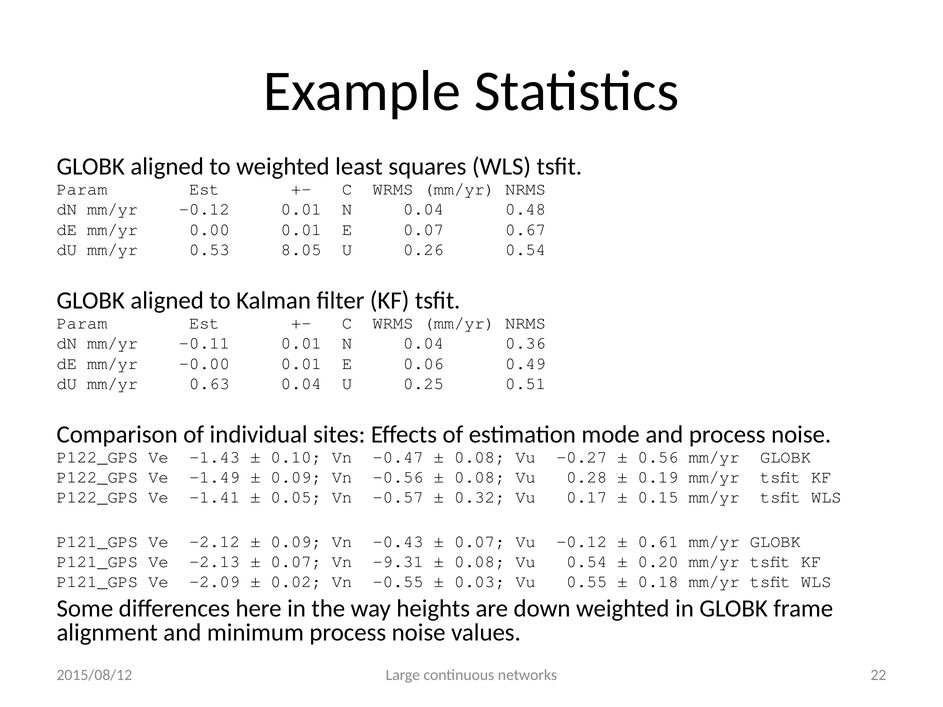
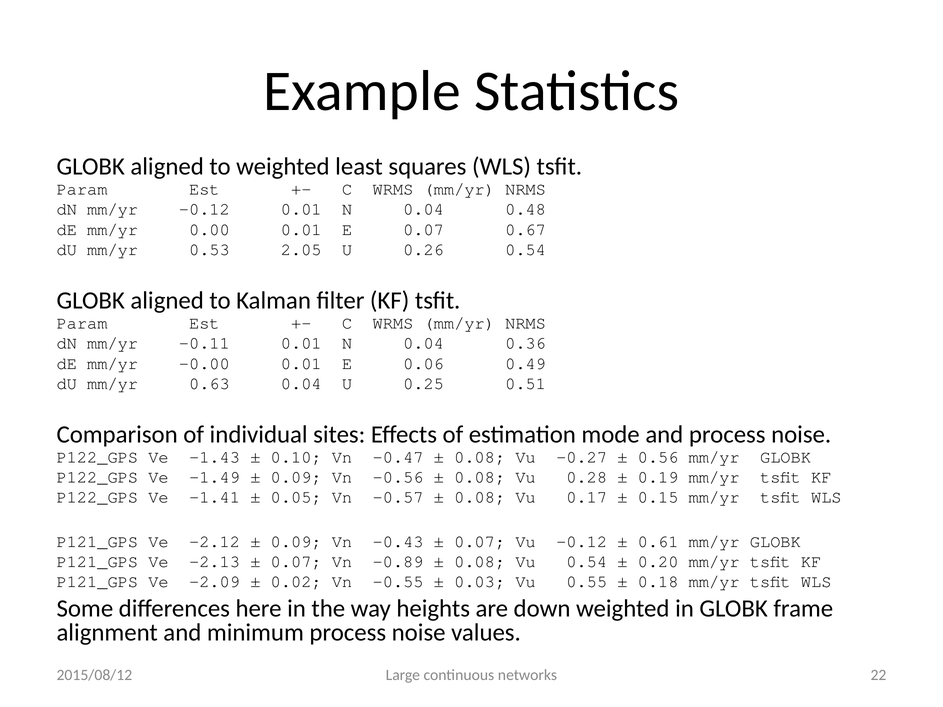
8.05: 8.05 -> 2.05
0.32 at (480, 498): 0.32 -> 0.08
-9.31: -9.31 -> -0.89
